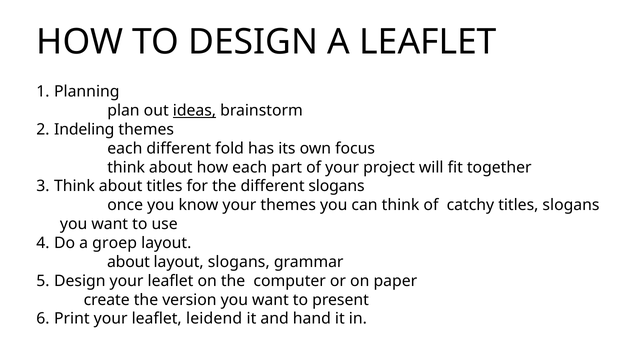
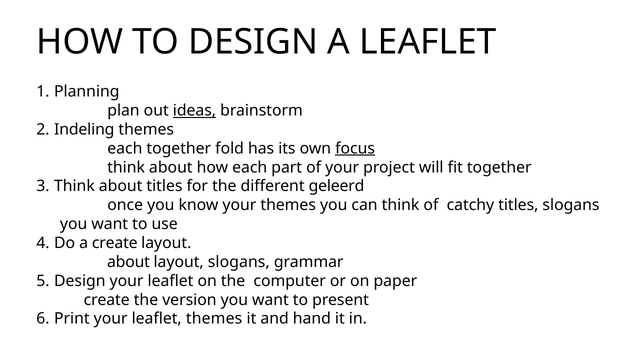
each different: different -> together
focus underline: none -> present
different slogans: slogans -> geleerd
a groep: groep -> create
leaflet leidend: leidend -> themes
